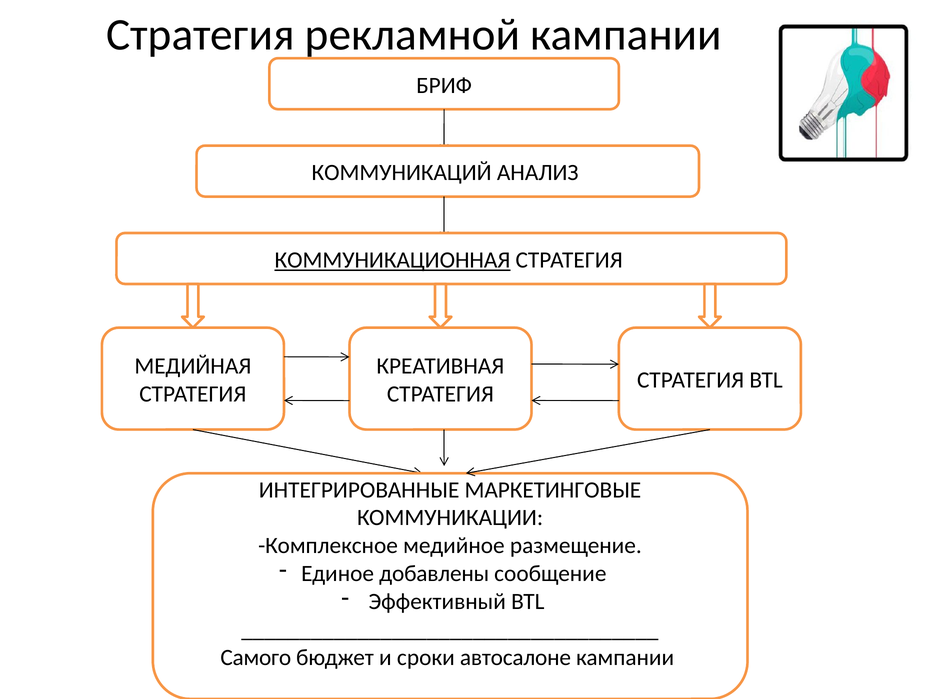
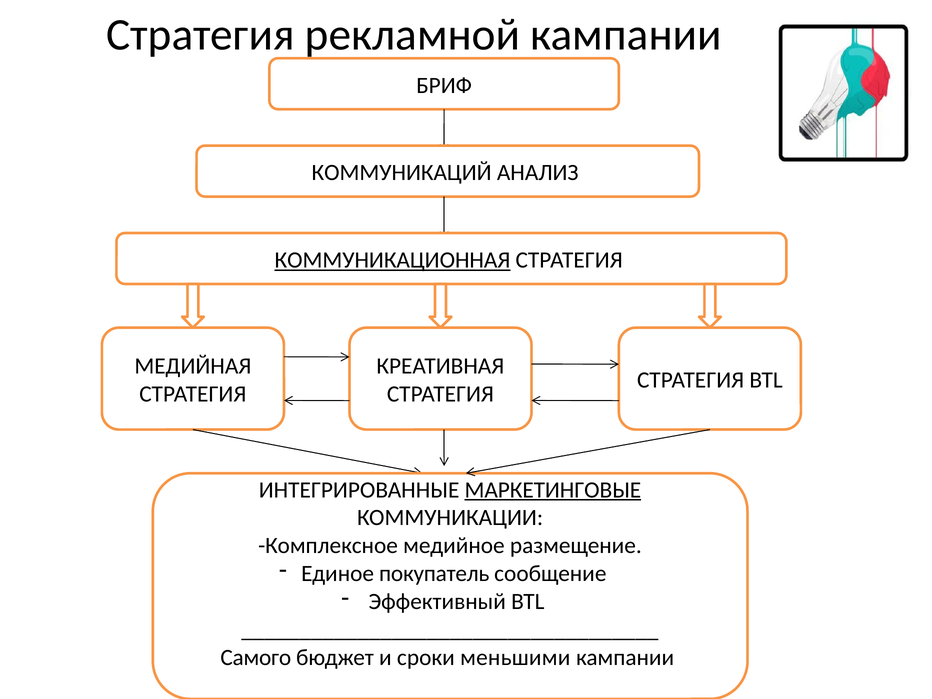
МАРКЕТИНГОВЫЕ underline: none -> present
добавлены: добавлены -> покупатель
автосалоне: автосалоне -> меньшими
